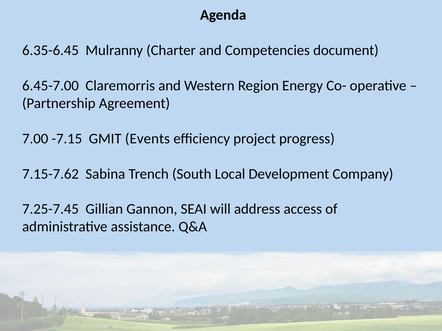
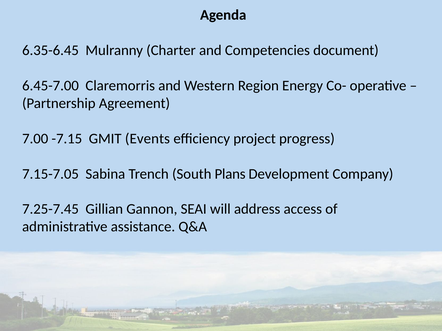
7.15-7.62: 7.15-7.62 -> 7.15-7.05
Local: Local -> Plans
